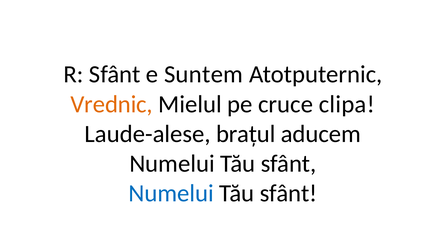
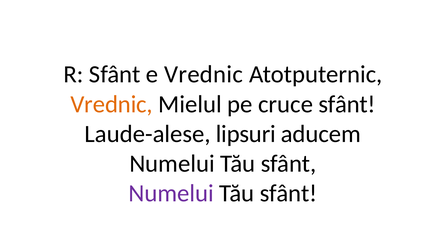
e Suntem: Suntem -> Vrednic
cruce clipa: clipa -> sfânt
brațul: brațul -> lipsuri
Numelui at (171, 193) colour: blue -> purple
